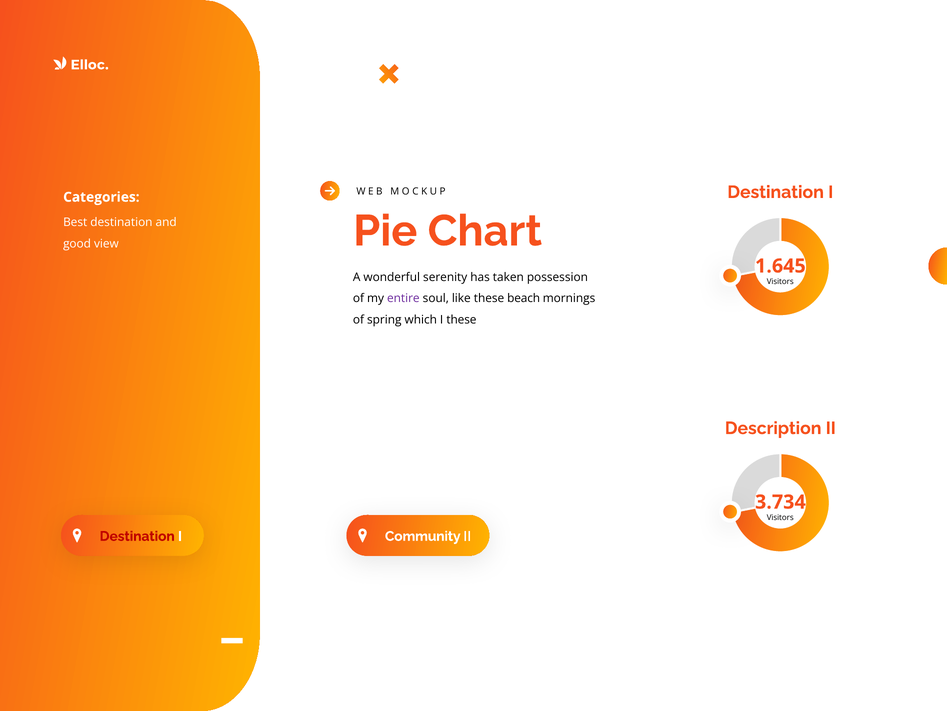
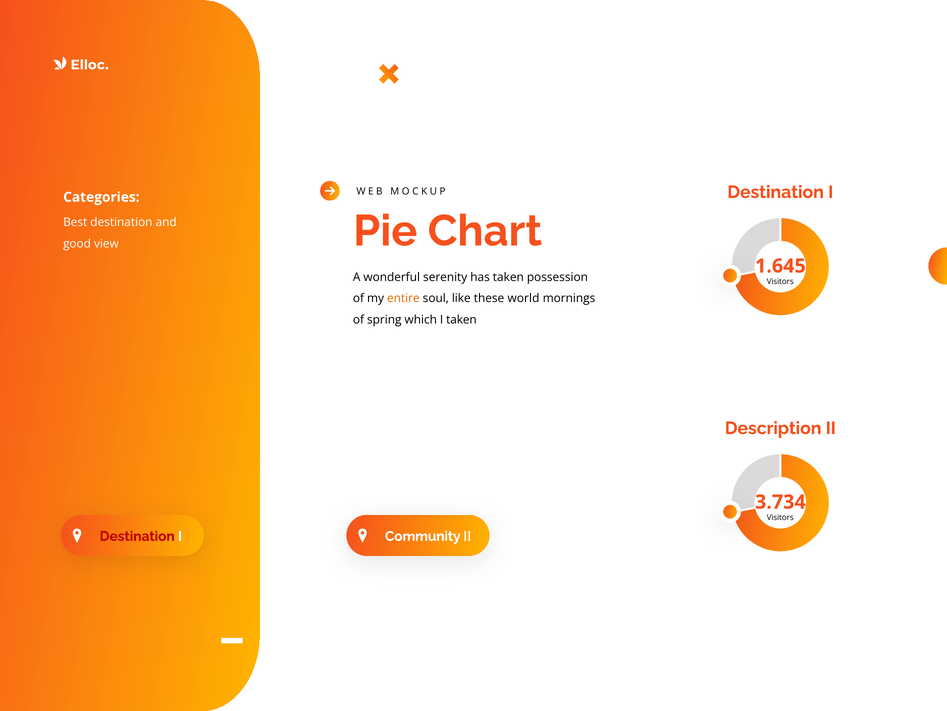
entire colour: purple -> orange
beach: beach -> world
I these: these -> taken
